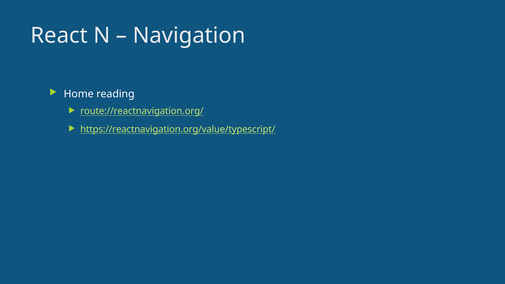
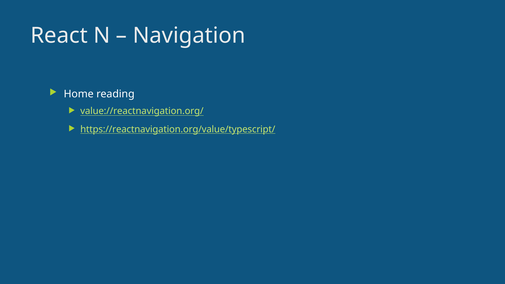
route://reactnavigation.org/: route://reactnavigation.org/ -> value://reactnavigation.org/
